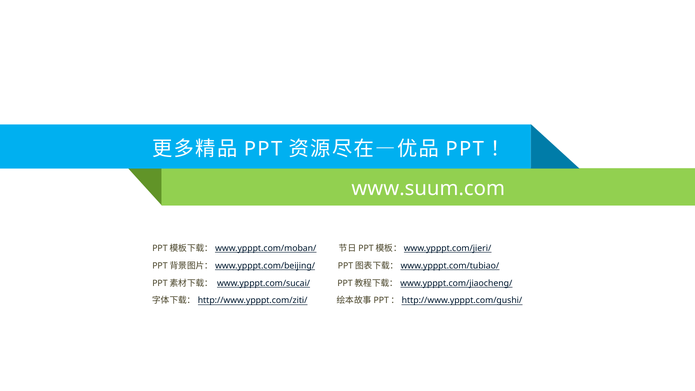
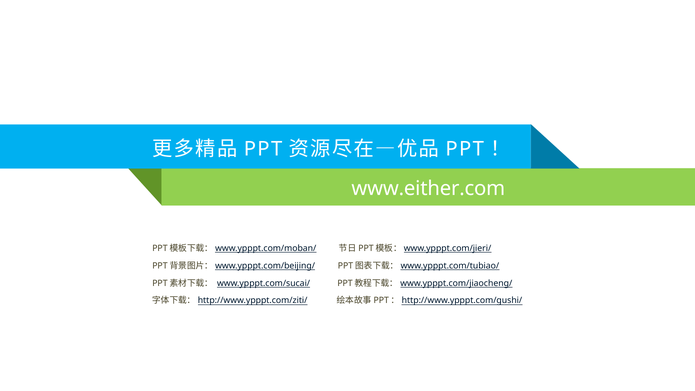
www.suum.com: www.suum.com -> www.either.com
